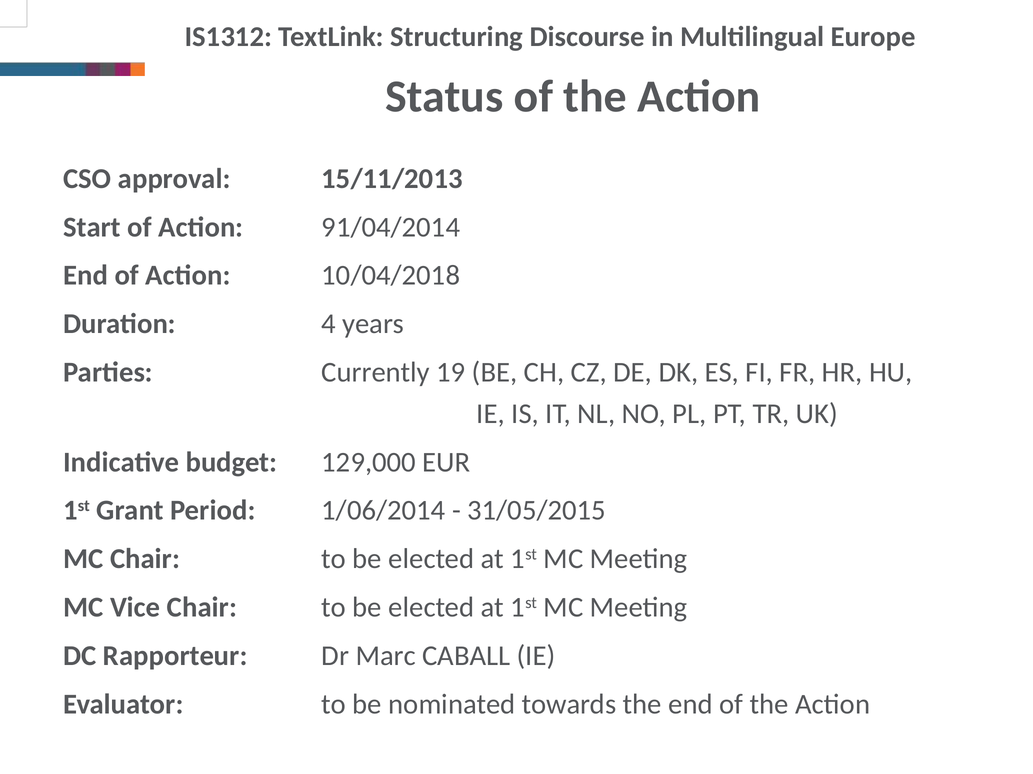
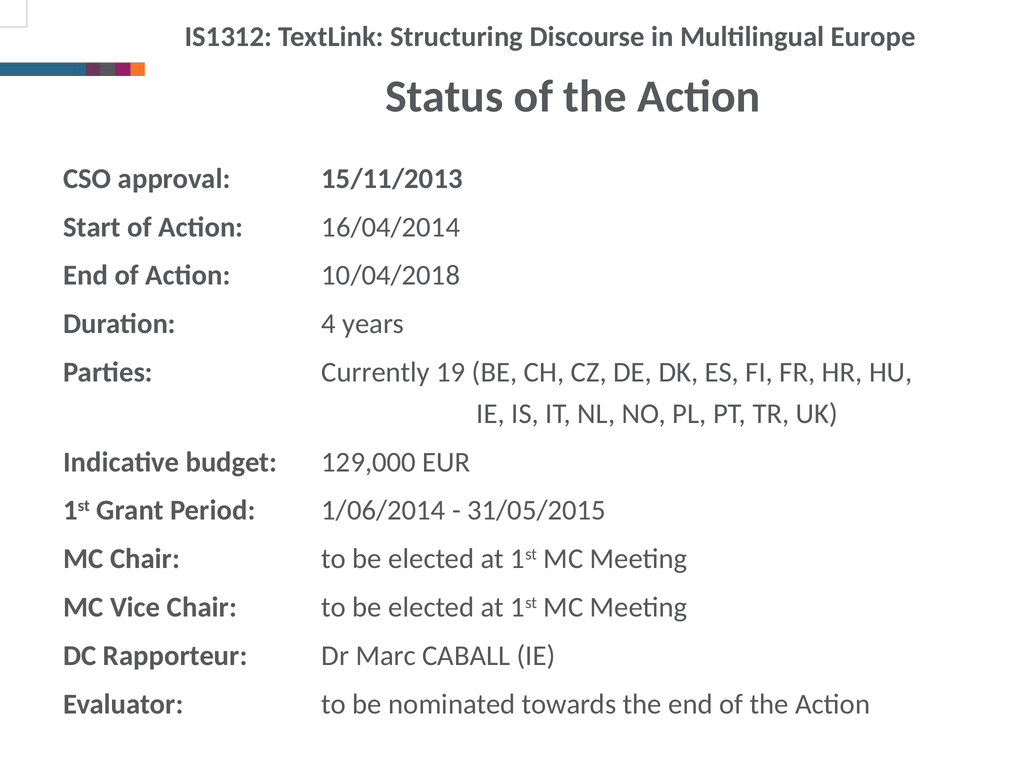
91/04/2014: 91/04/2014 -> 16/04/2014
